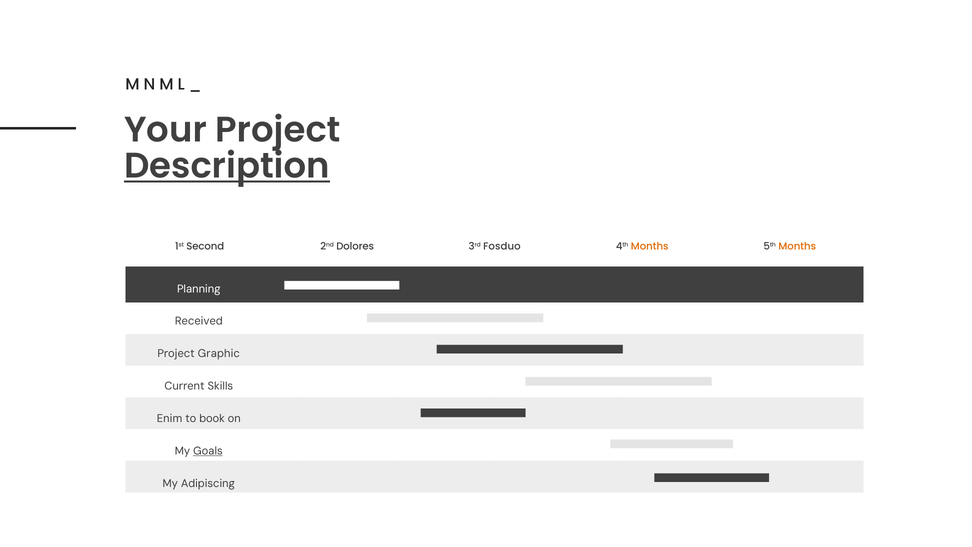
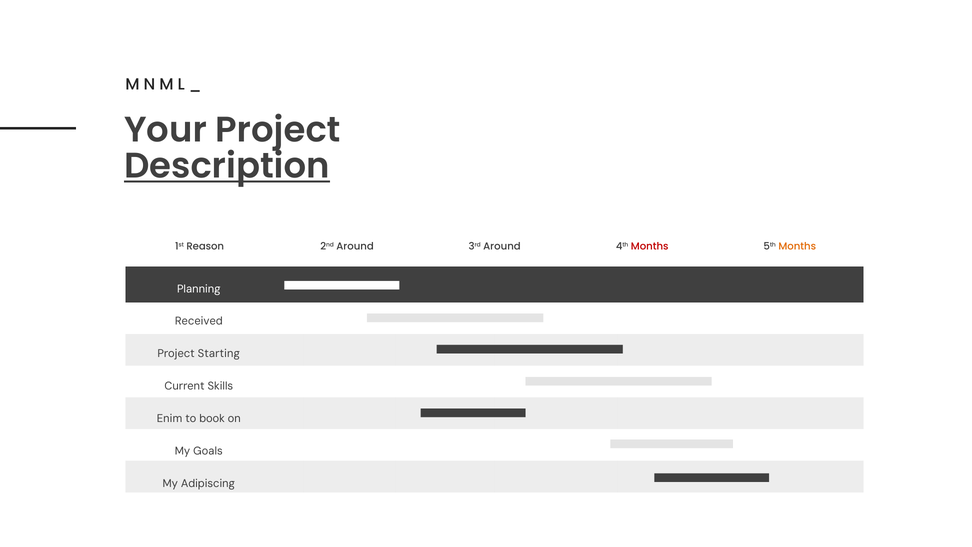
Second: Second -> Reason
2nd Dolores: Dolores -> Around
3rd Fosduo: Fosduo -> Around
Months at (650, 246) colour: orange -> red
Graphic: Graphic -> Starting
Goals underline: present -> none
